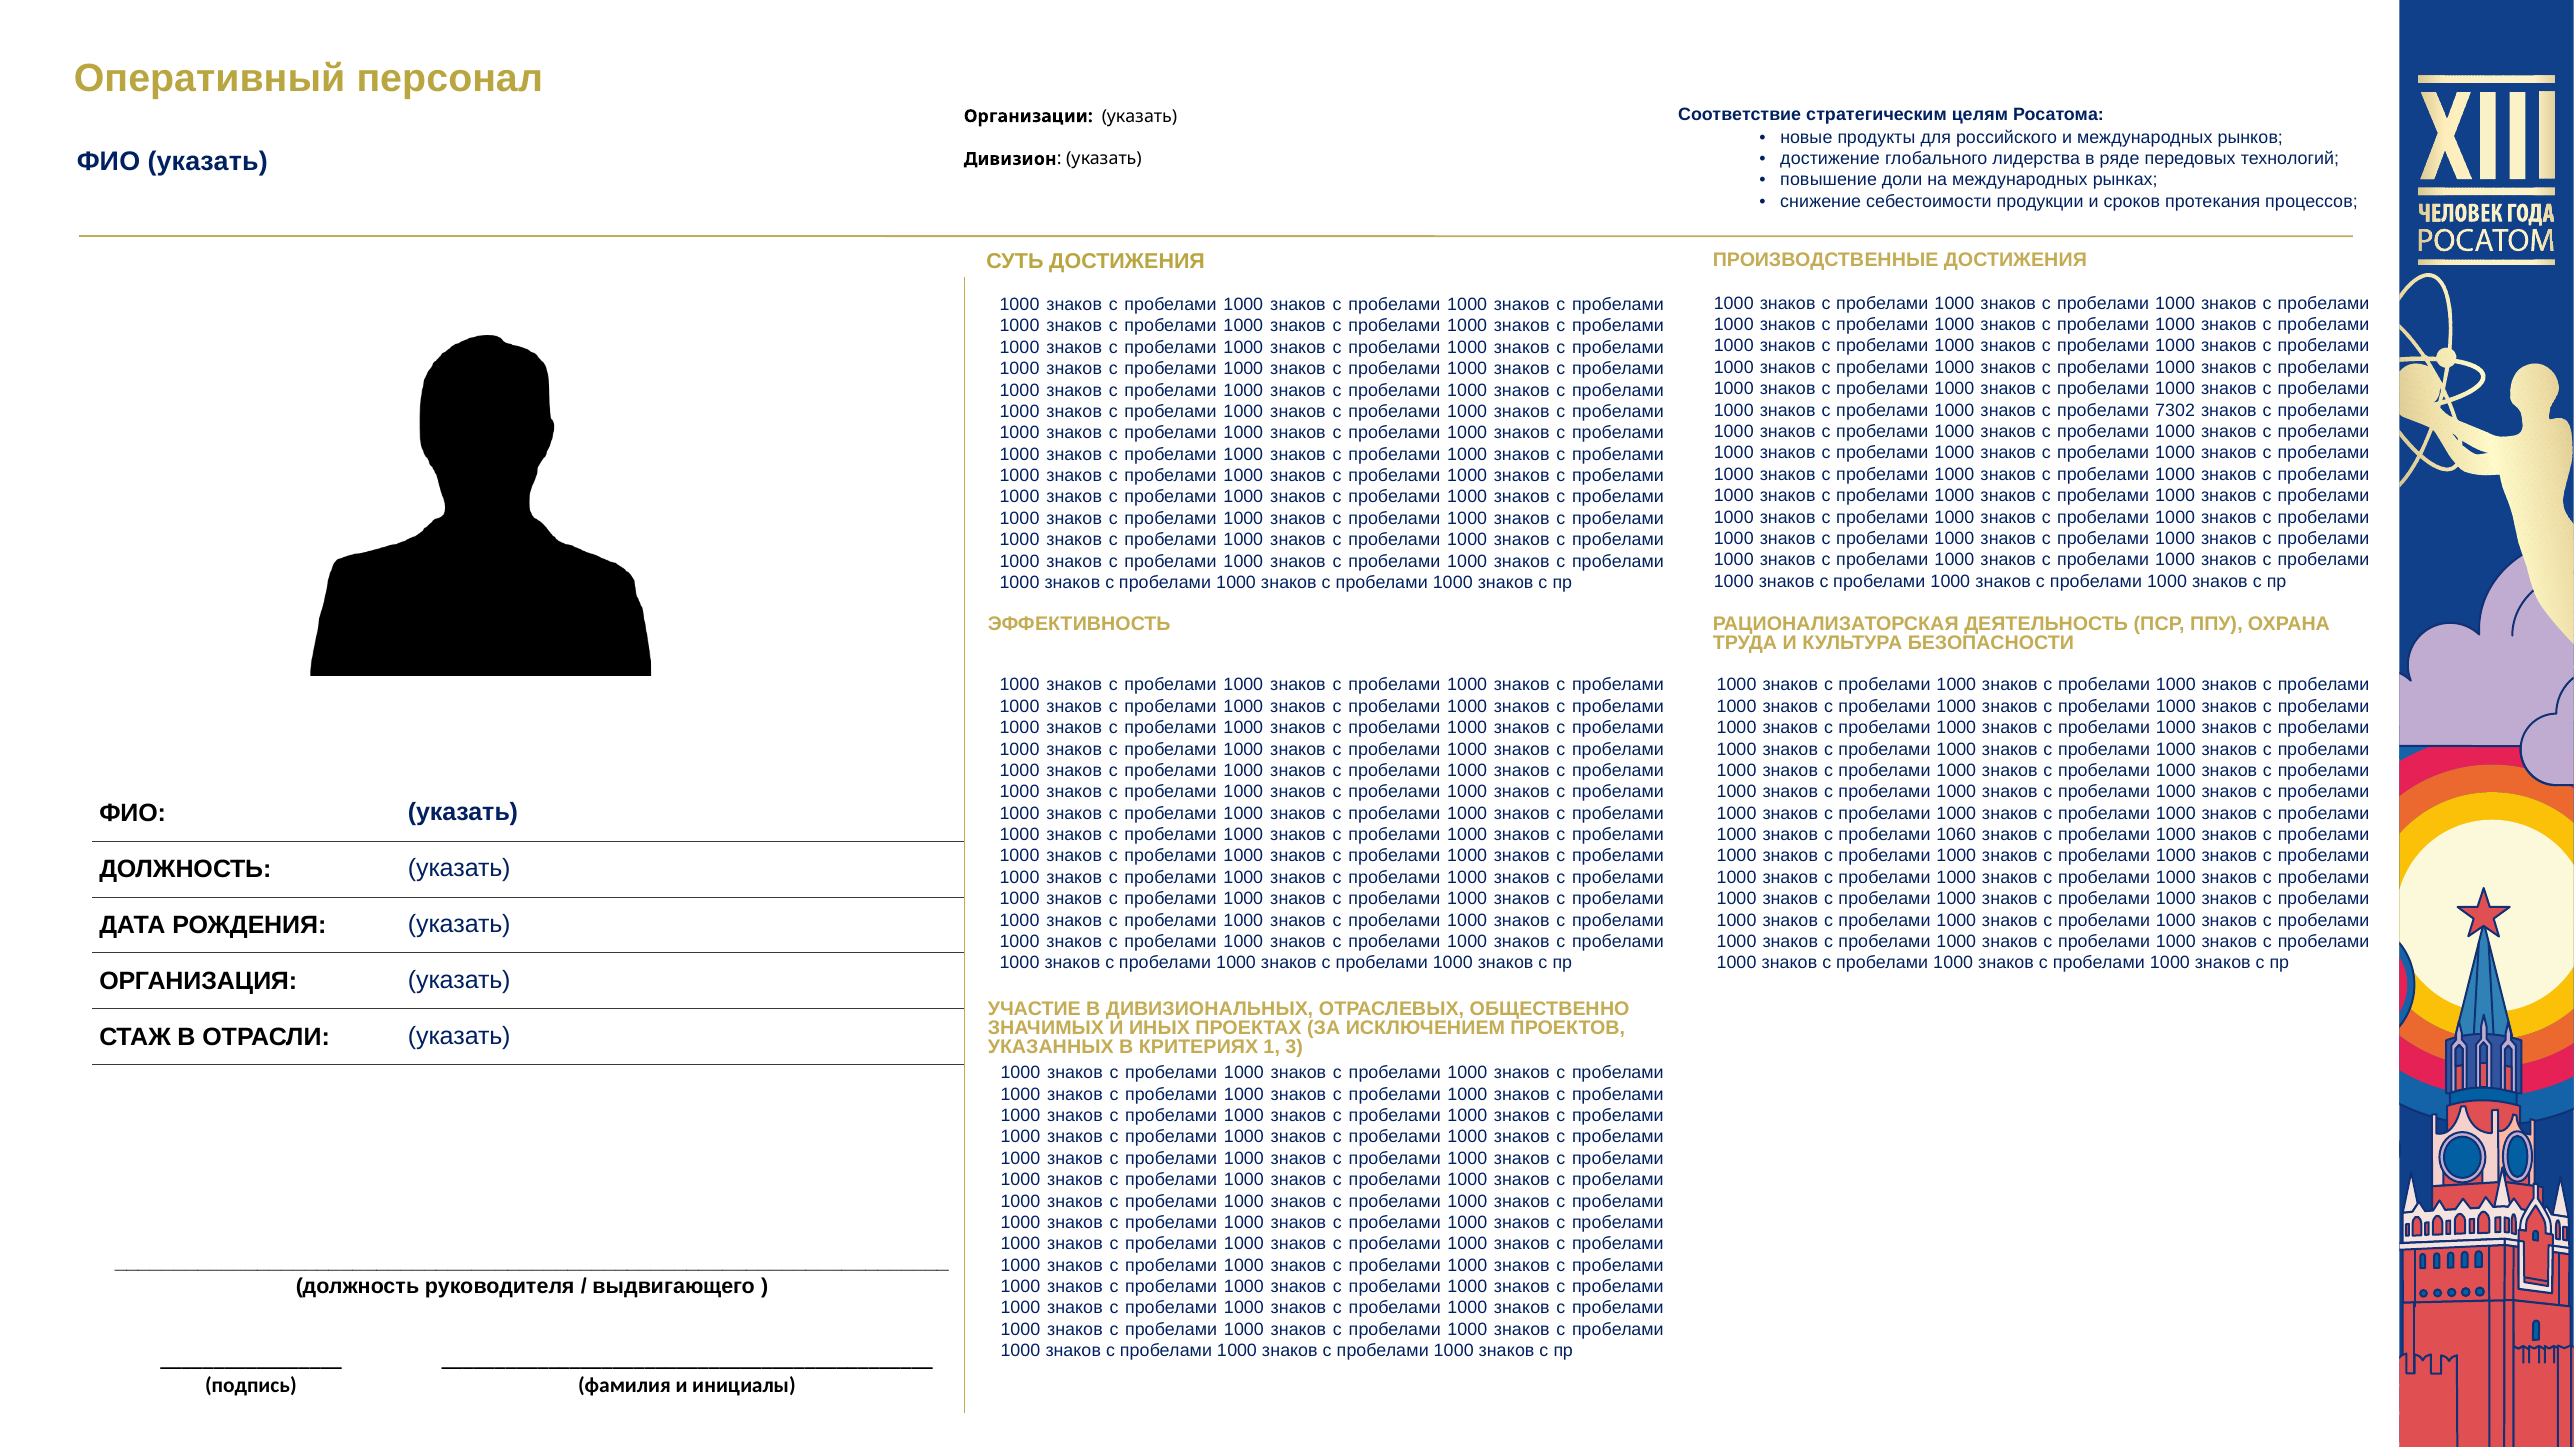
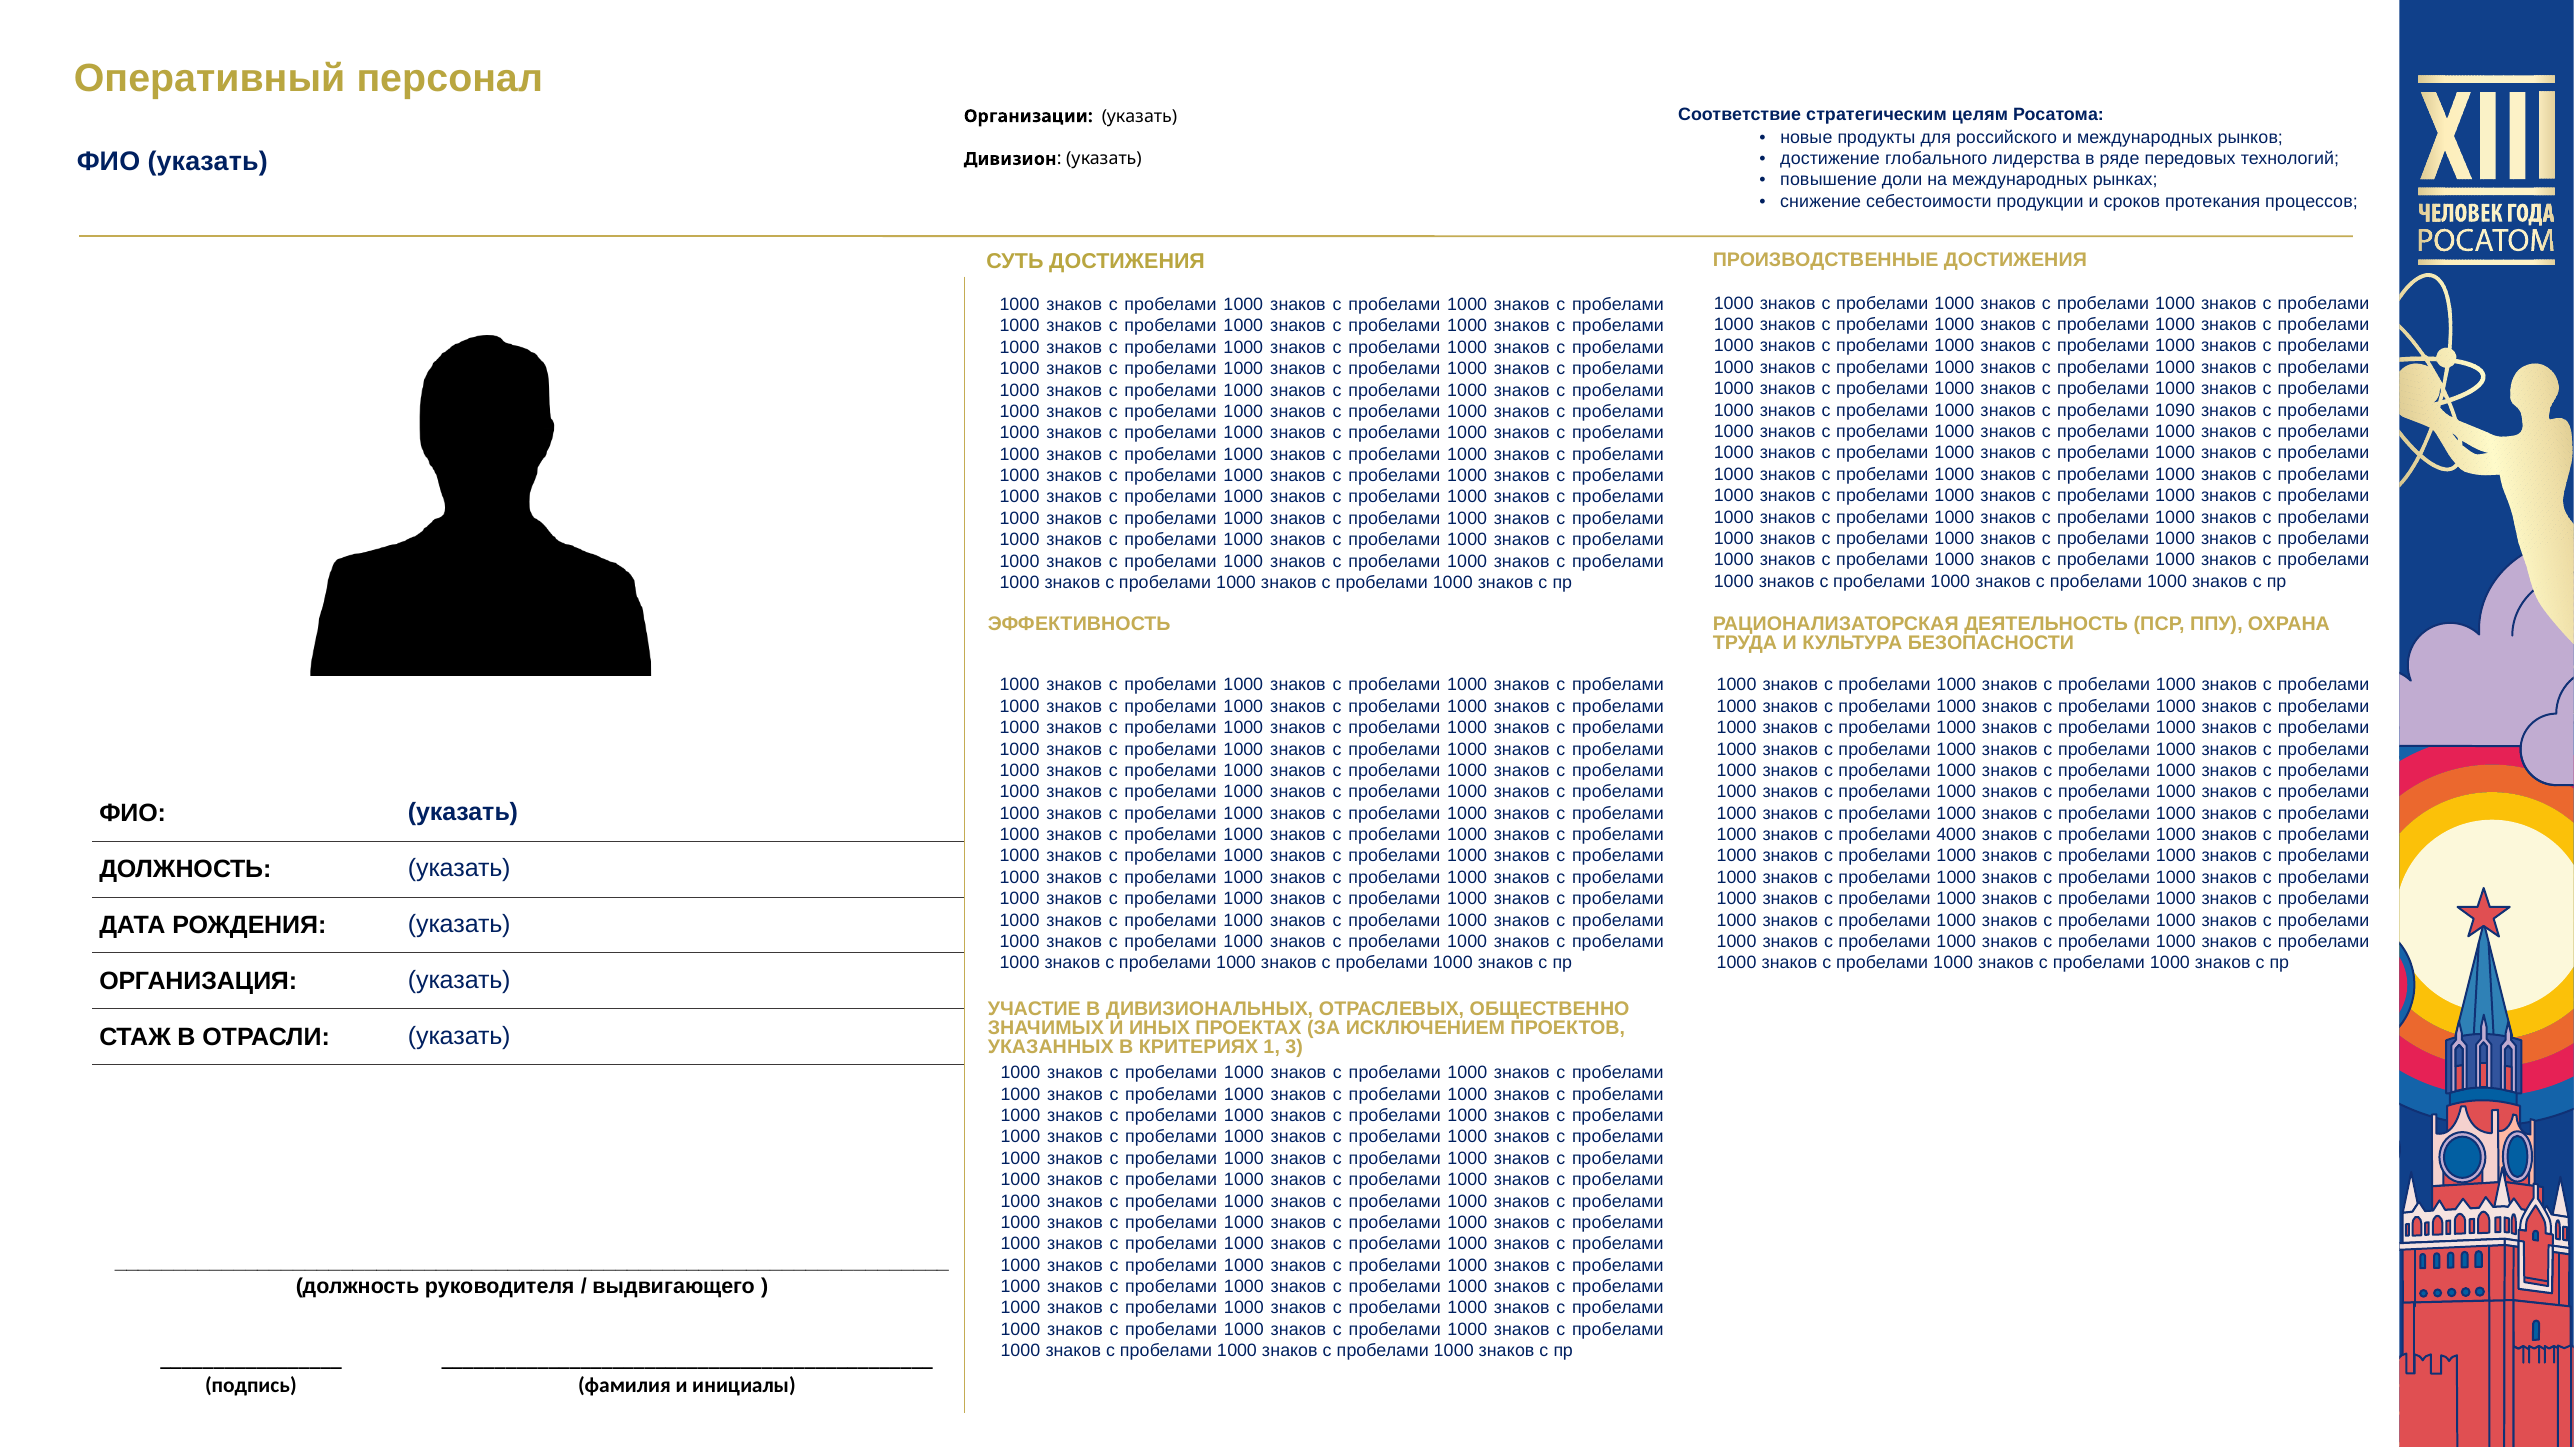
7302: 7302 -> 1090
1060: 1060 -> 4000
